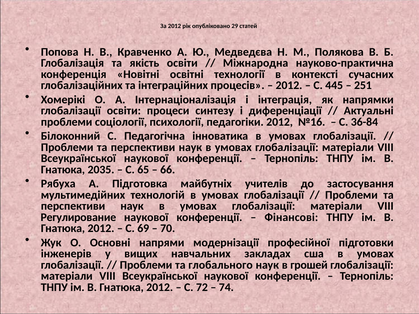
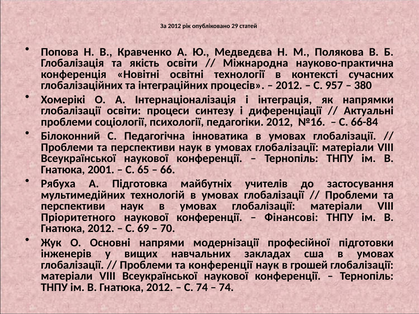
445: 445 -> 957
251: 251 -> 380
36-84: 36-84 -> 66-84
2035: 2035 -> 2001
Регулирование: Регулирование -> Пріоритетного
та глобального: глобального -> конференції
С 72: 72 -> 74
